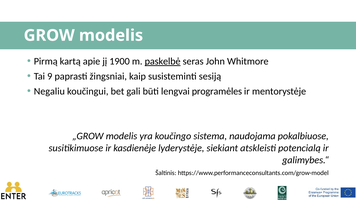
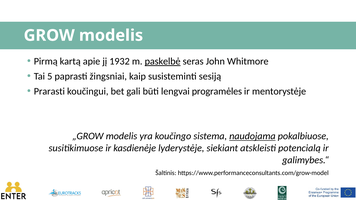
1900: 1900 -> 1932
9: 9 -> 5
Negaliu: Negaliu -> Prarasti
naudojama underline: none -> present
